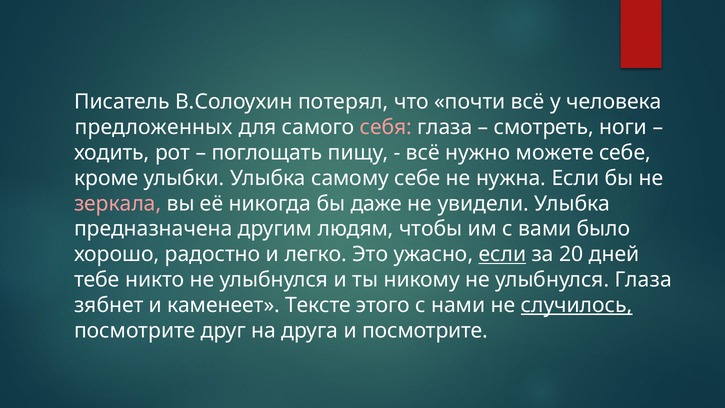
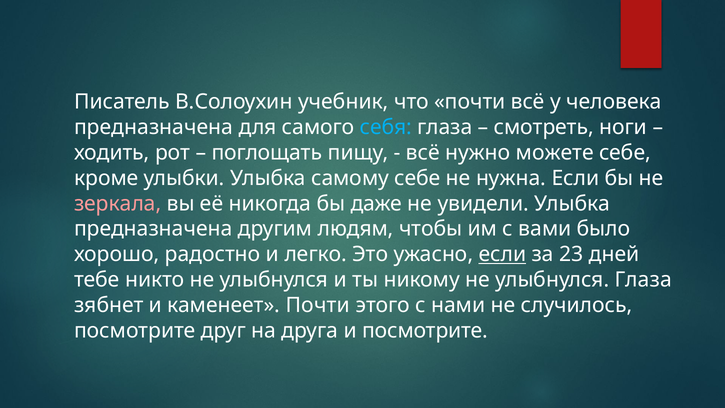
потерял: потерял -> учебник
предложенных at (154, 127): предложенных -> предназначена
себя colour: pink -> light blue
20: 20 -> 23
каменеет Тексте: Тексте -> Почти
случилось underline: present -> none
